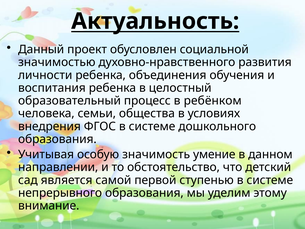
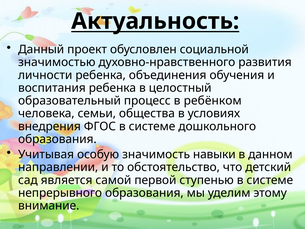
умение: умение -> навыки
